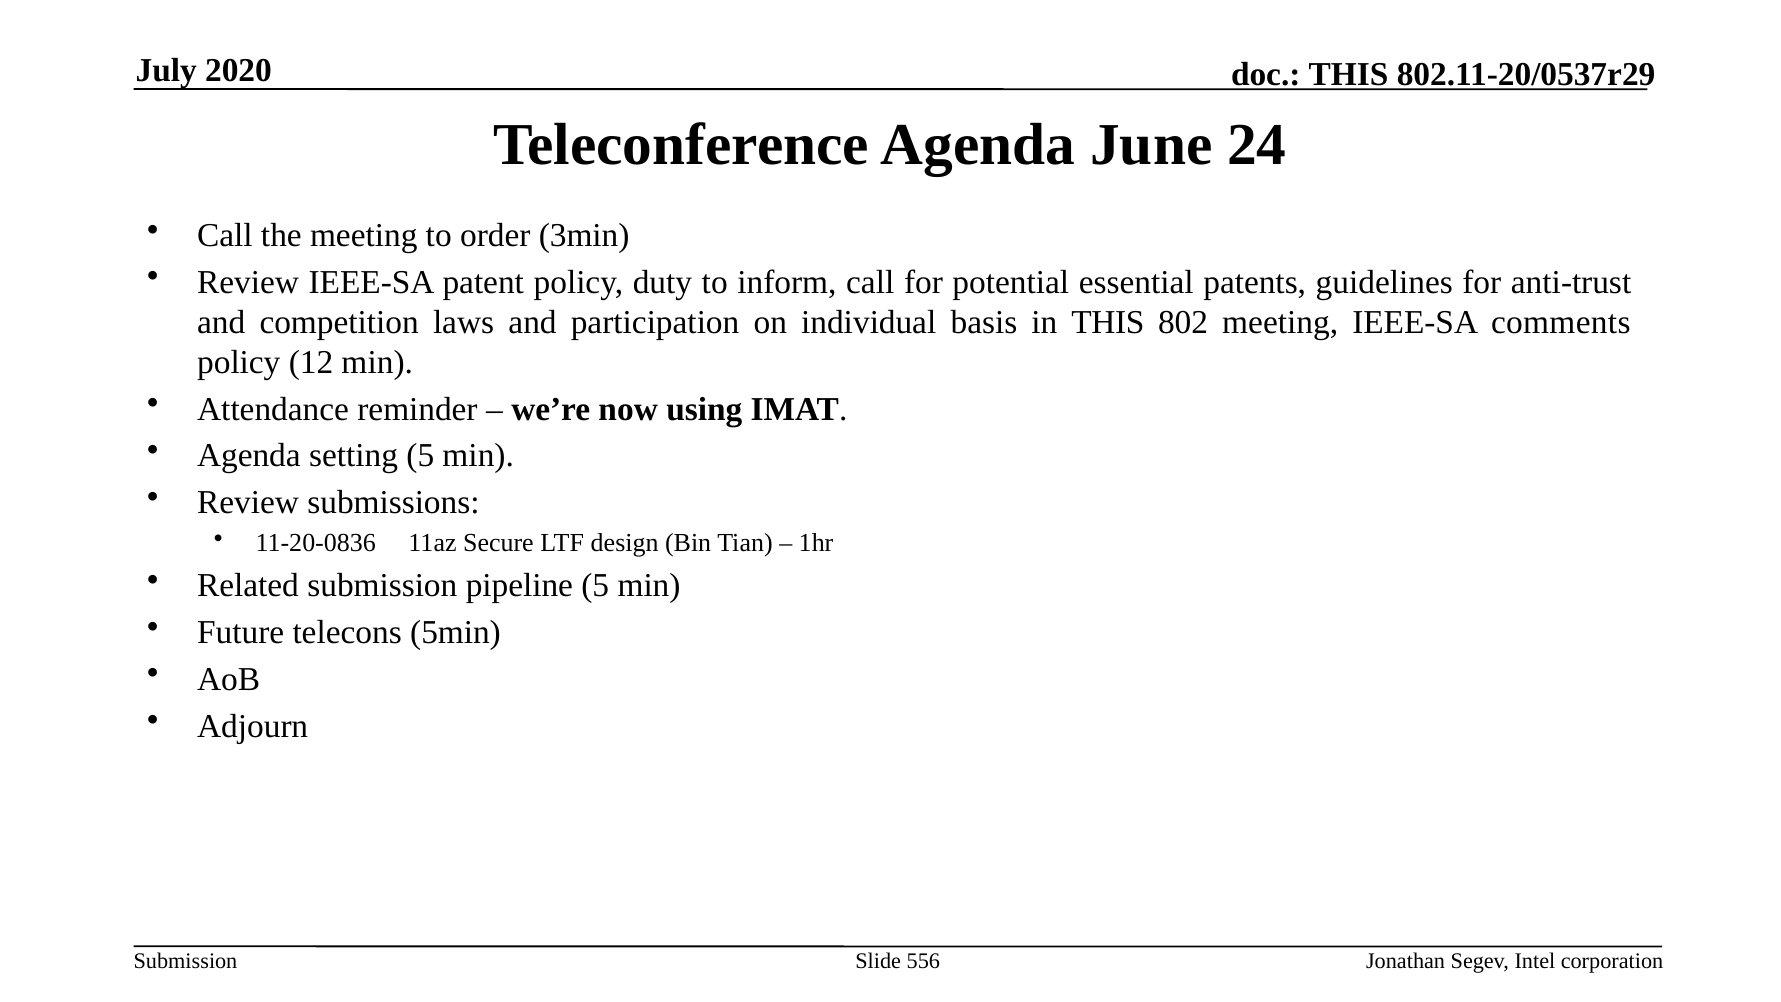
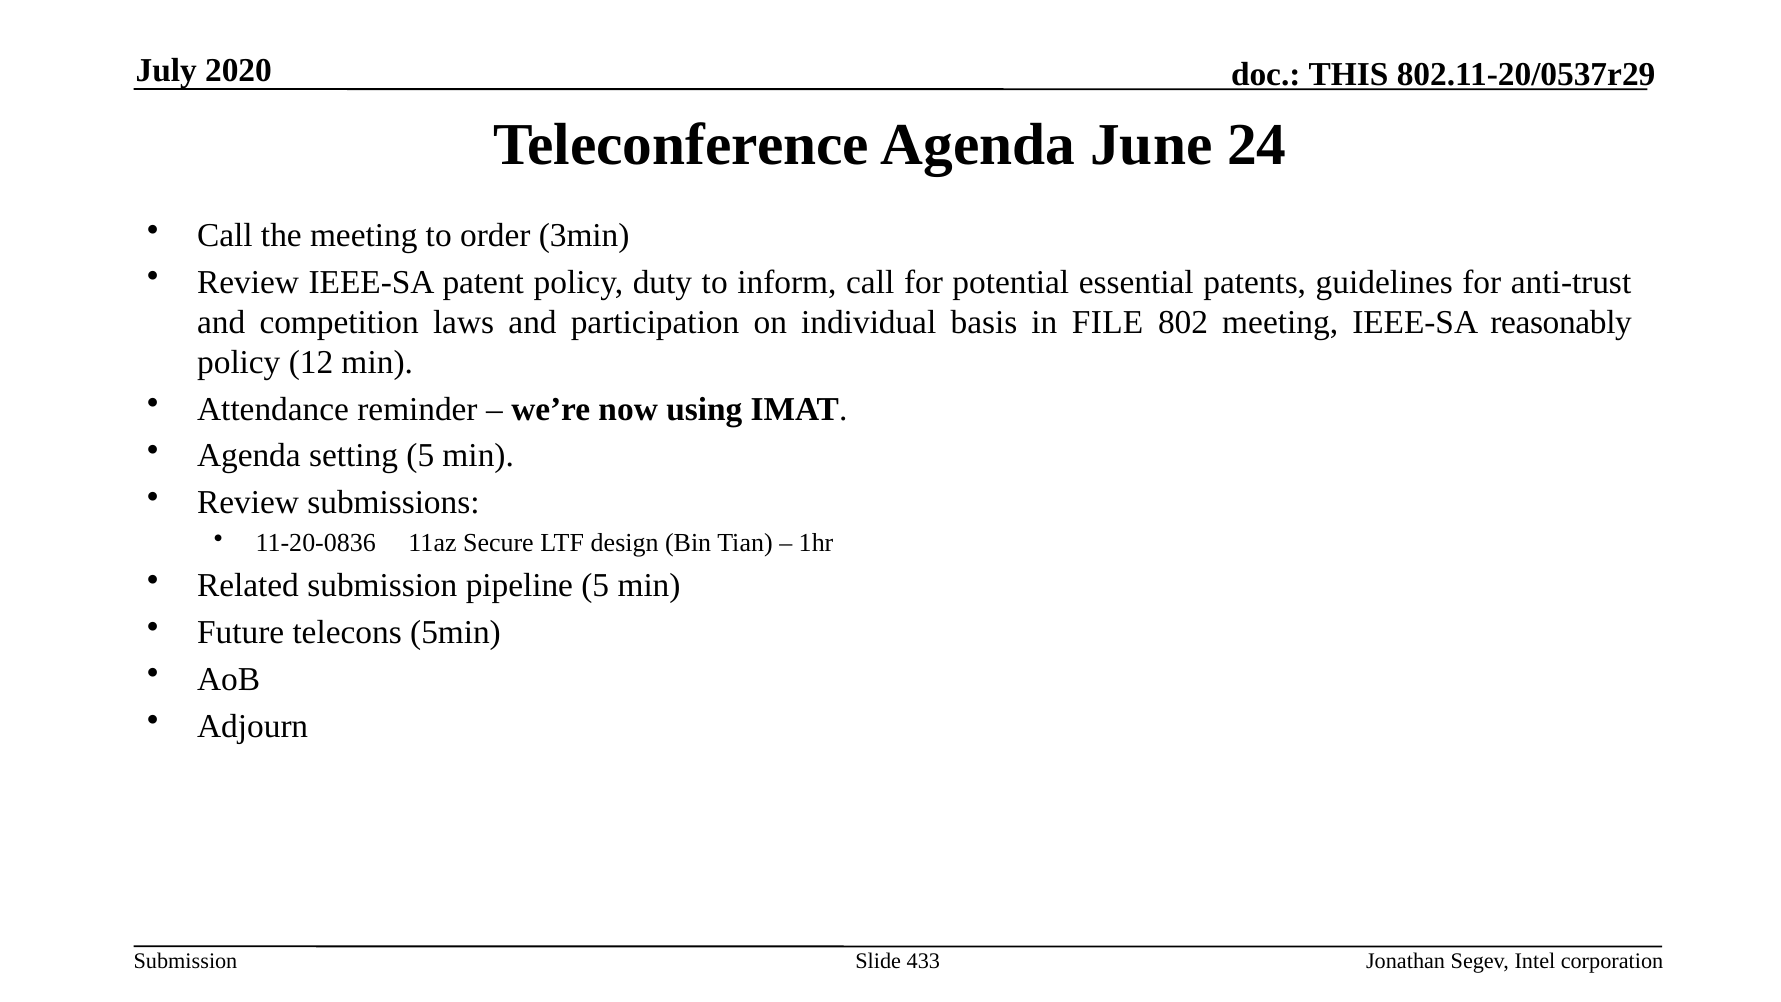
in THIS: THIS -> FILE
comments: comments -> reasonably
556: 556 -> 433
